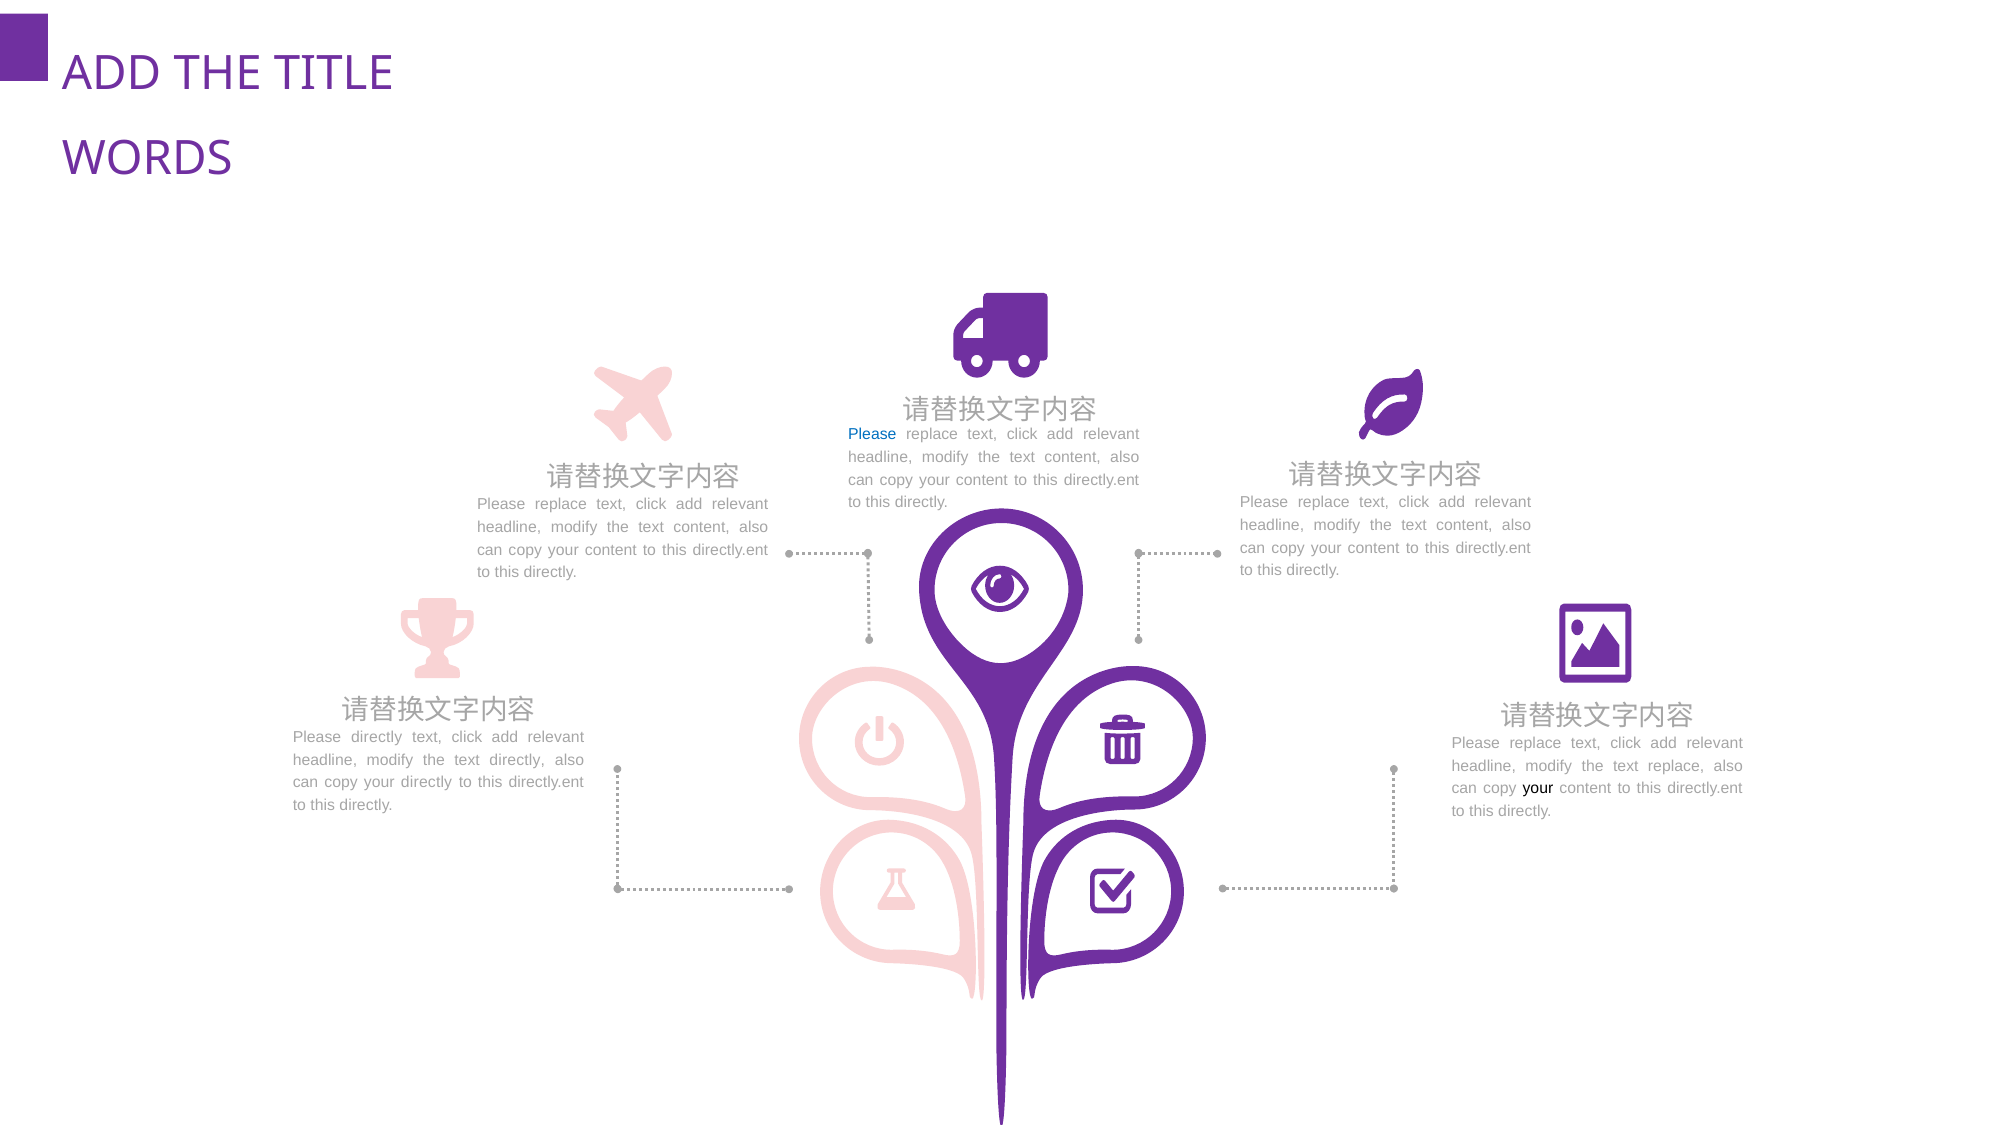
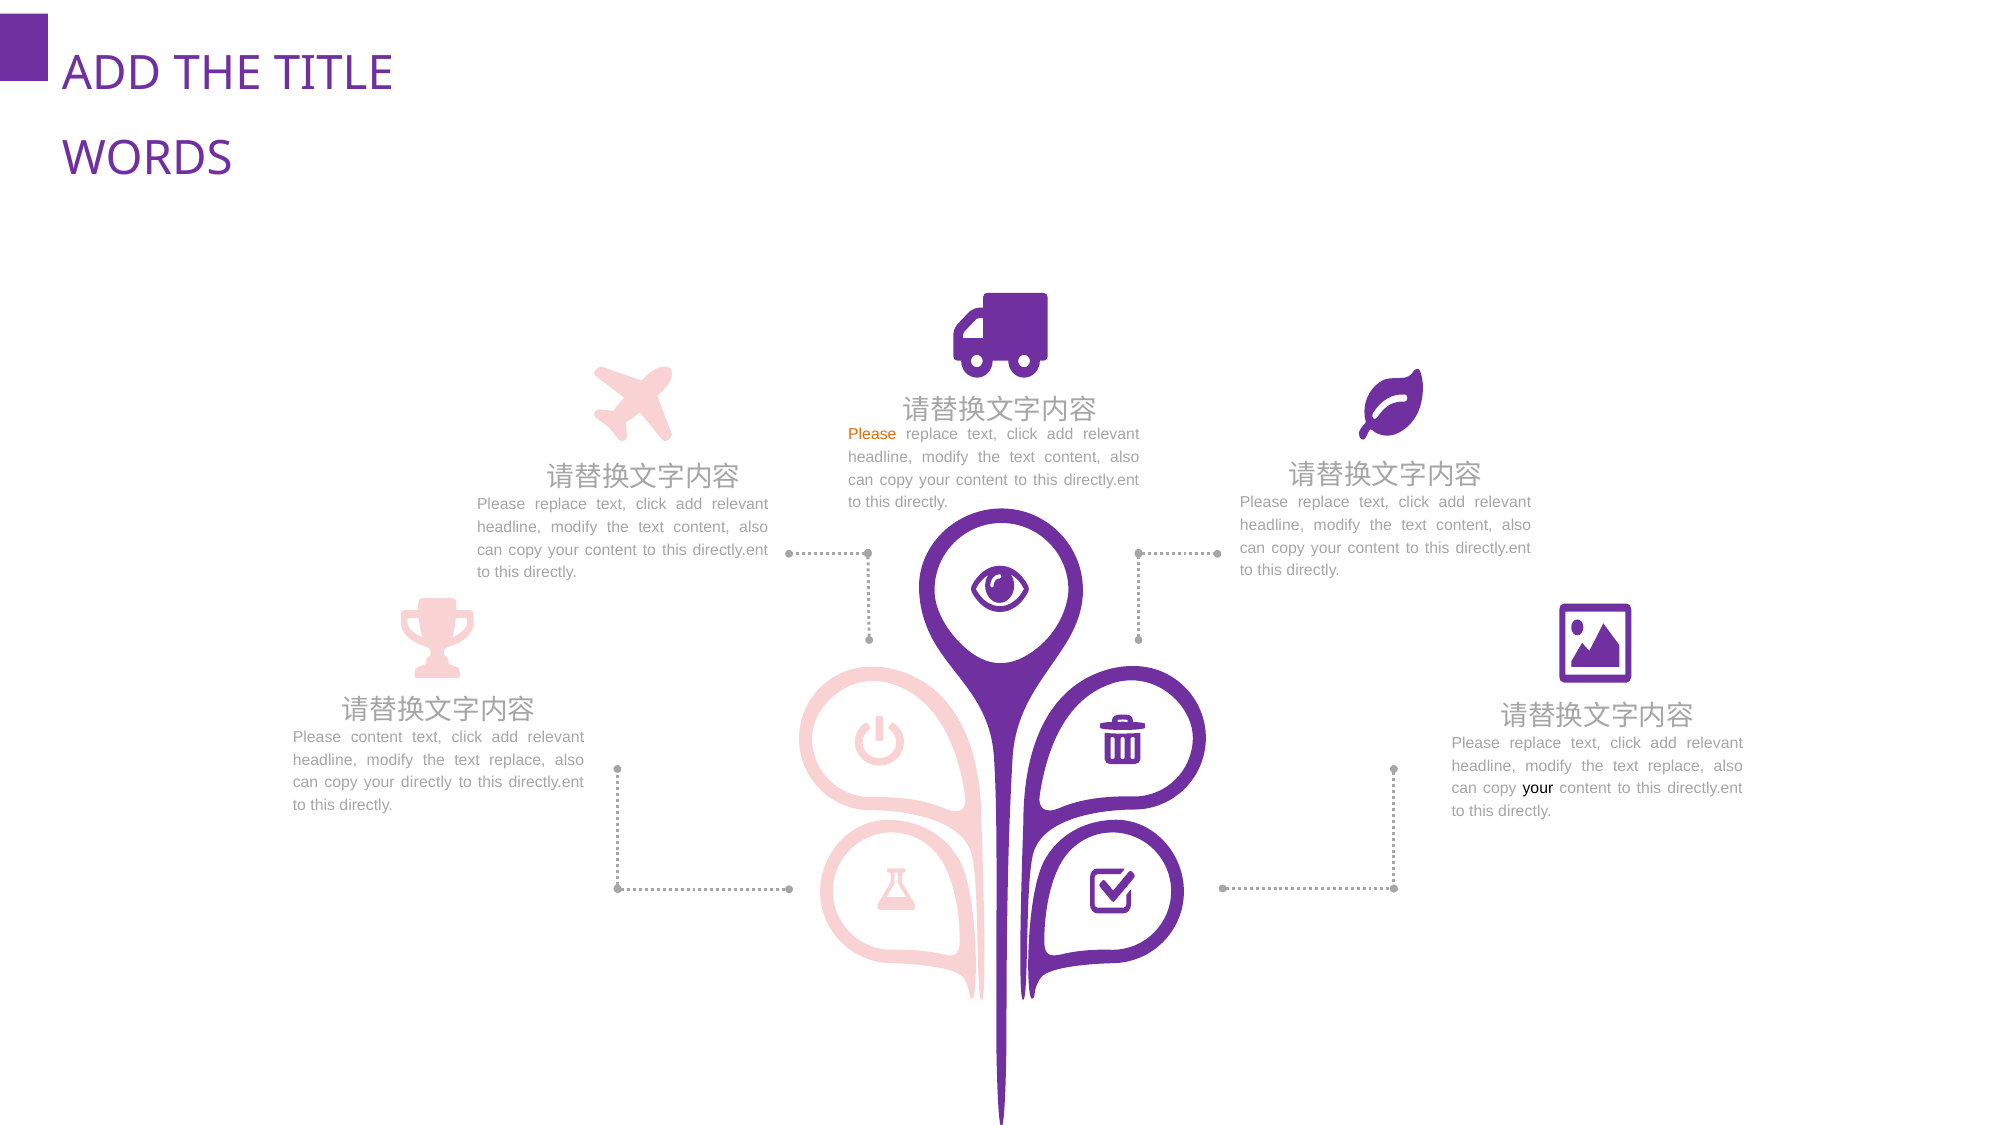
Please at (872, 435) colour: blue -> orange
Please directly: directly -> content
directly at (517, 760): directly -> replace
